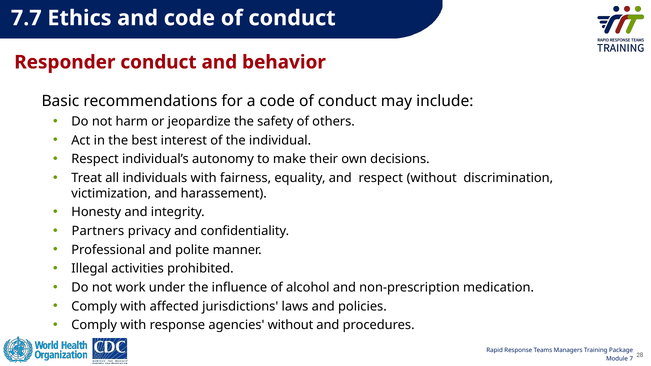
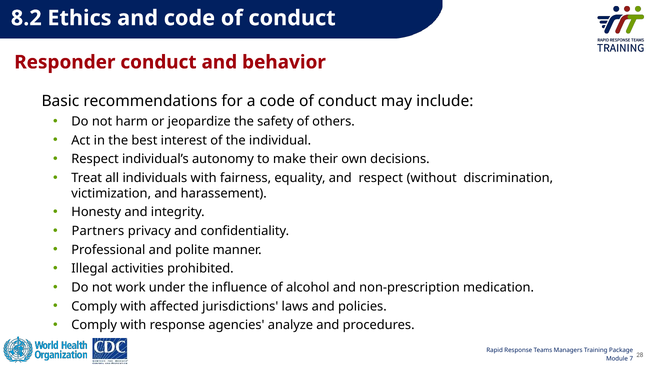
7.7: 7.7 -> 8.2
agencies without: without -> analyze
